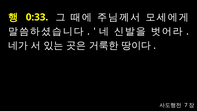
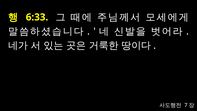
0:33: 0:33 -> 6:33
